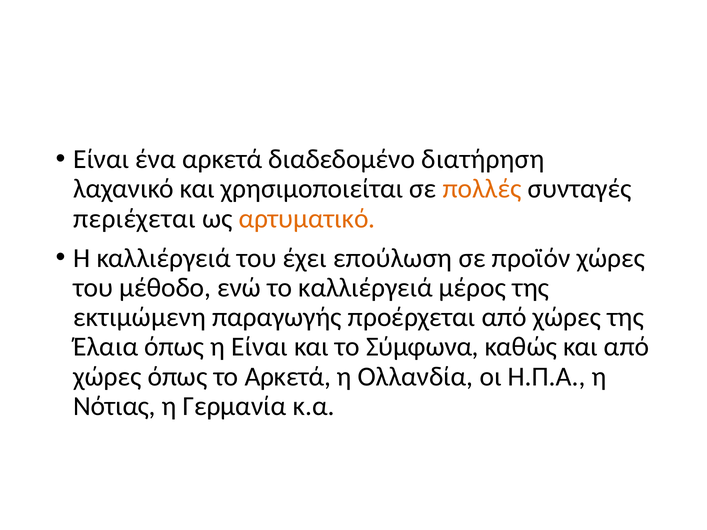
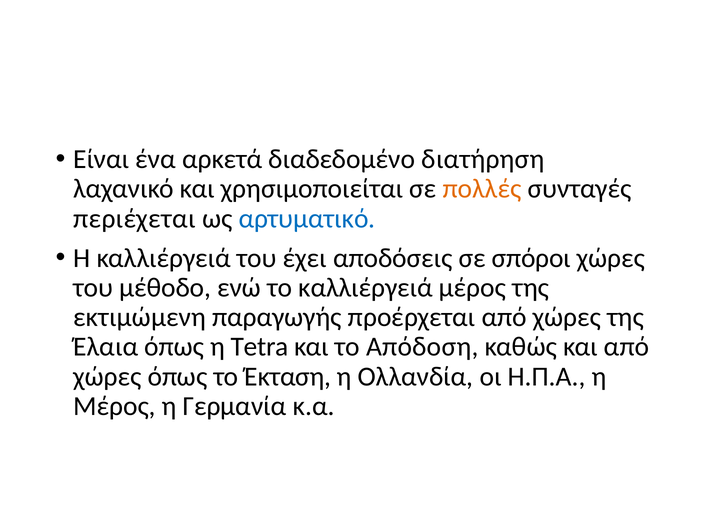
αρτυματικό colour: orange -> blue
επούλωση: επούλωση -> αποδόσεις
προϊόν: προϊόν -> σπόροι
η Είναι: Είναι -> Tetra
Σύμφωνα: Σύμφωνα -> Απόδοση
το Αρκετά: Αρκετά -> Έκταση
Νότιας at (115, 406): Νότιας -> Μέρος
